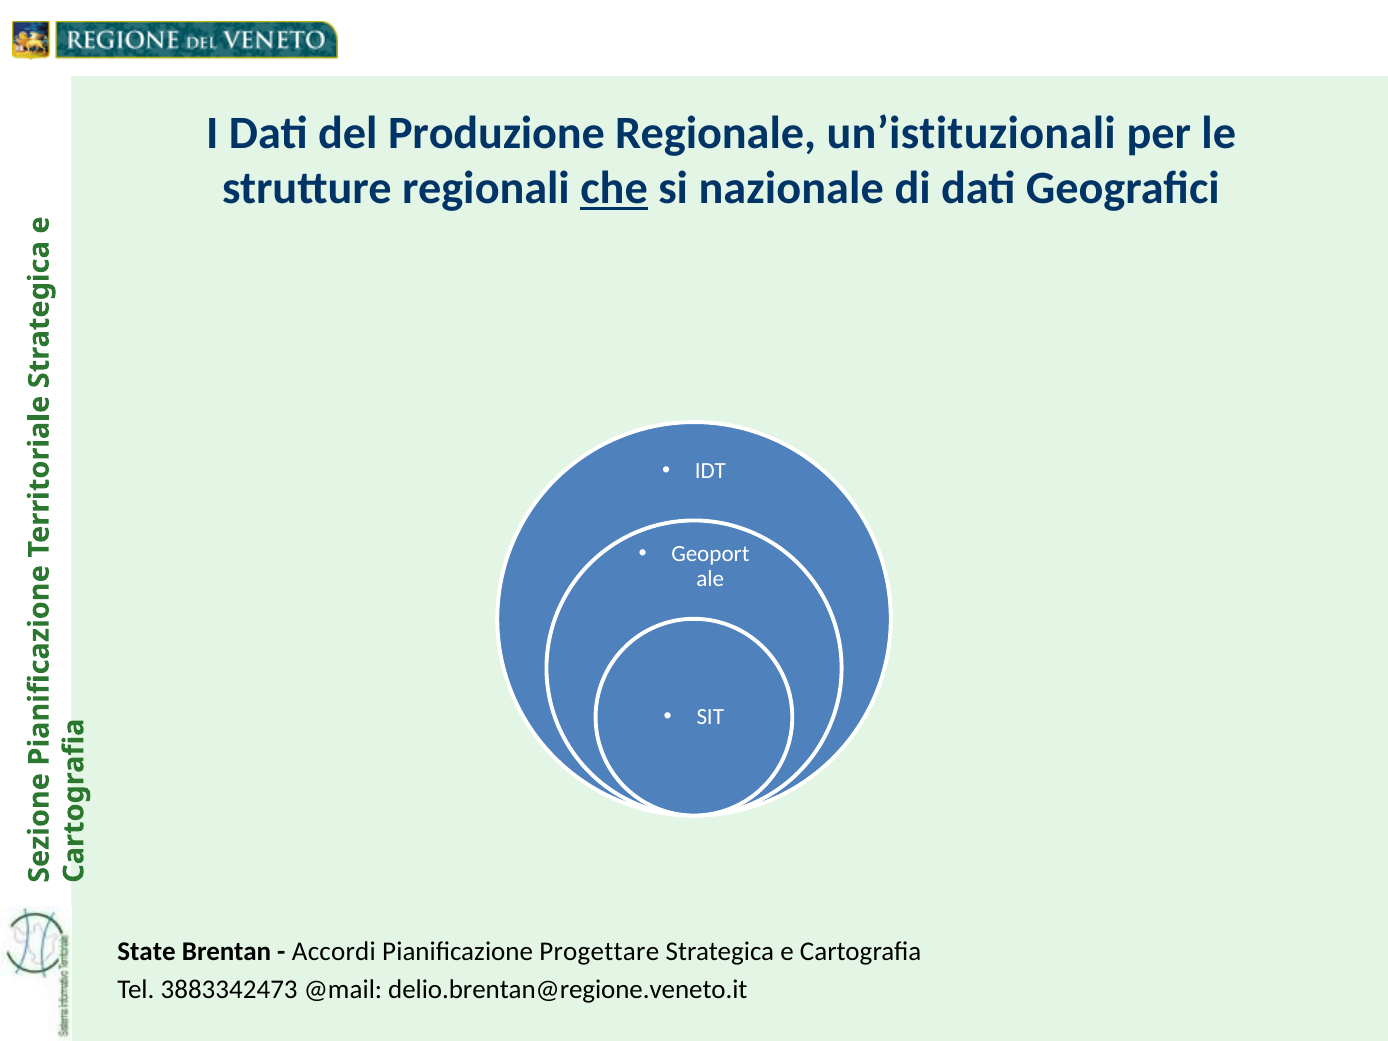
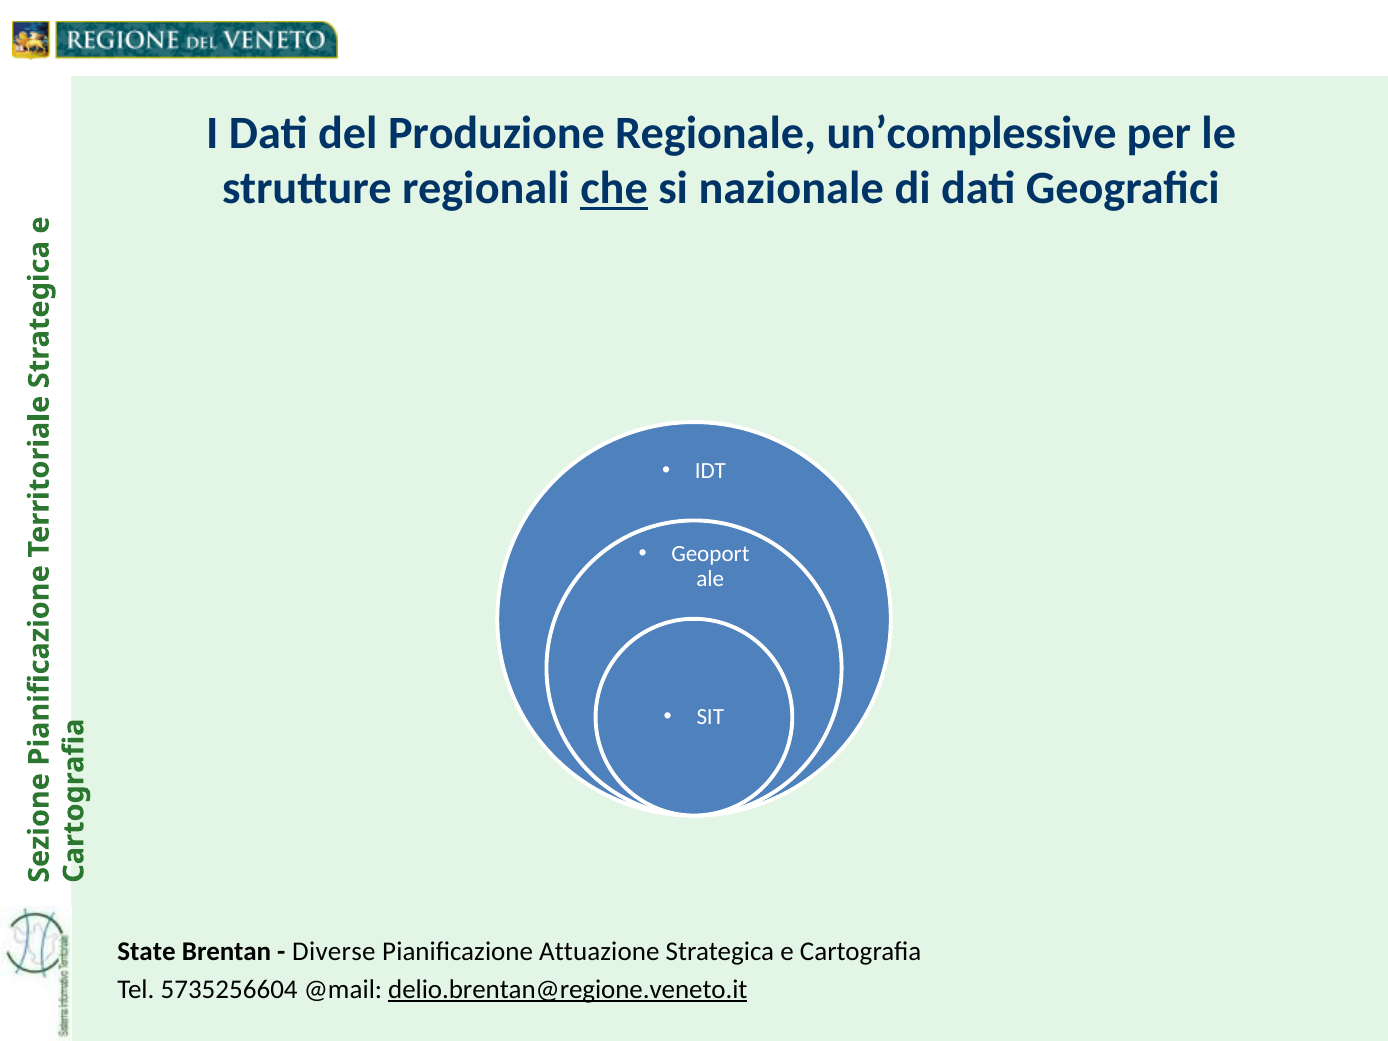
un’istituzionali: un’istituzionali -> un’complessive
Accordi: Accordi -> Diverse
Progettare: Progettare -> Attuazione
3883342473: 3883342473 -> 5735256604
delio.brentan@regione.veneto.it underline: none -> present
